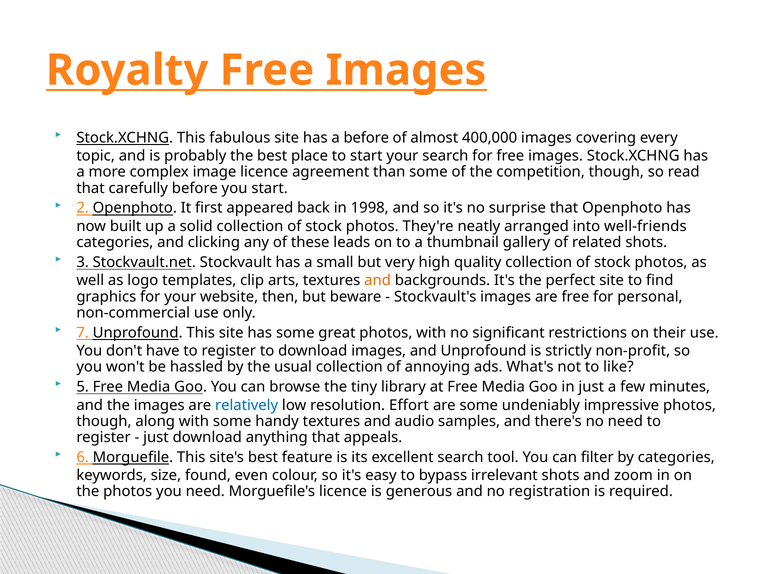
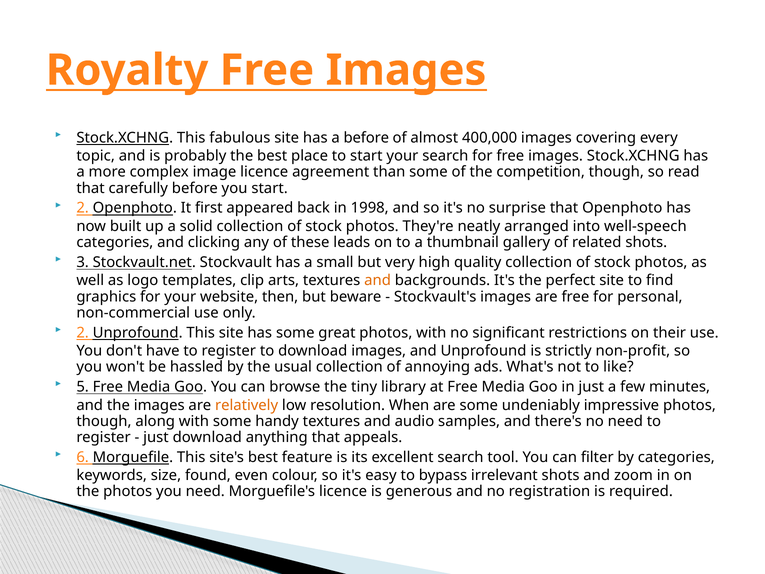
well-friends: well-friends -> well-speech
7 at (83, 332): 7 -> 2
relatively colour: blue -> orange
Effort: Effort -> When
